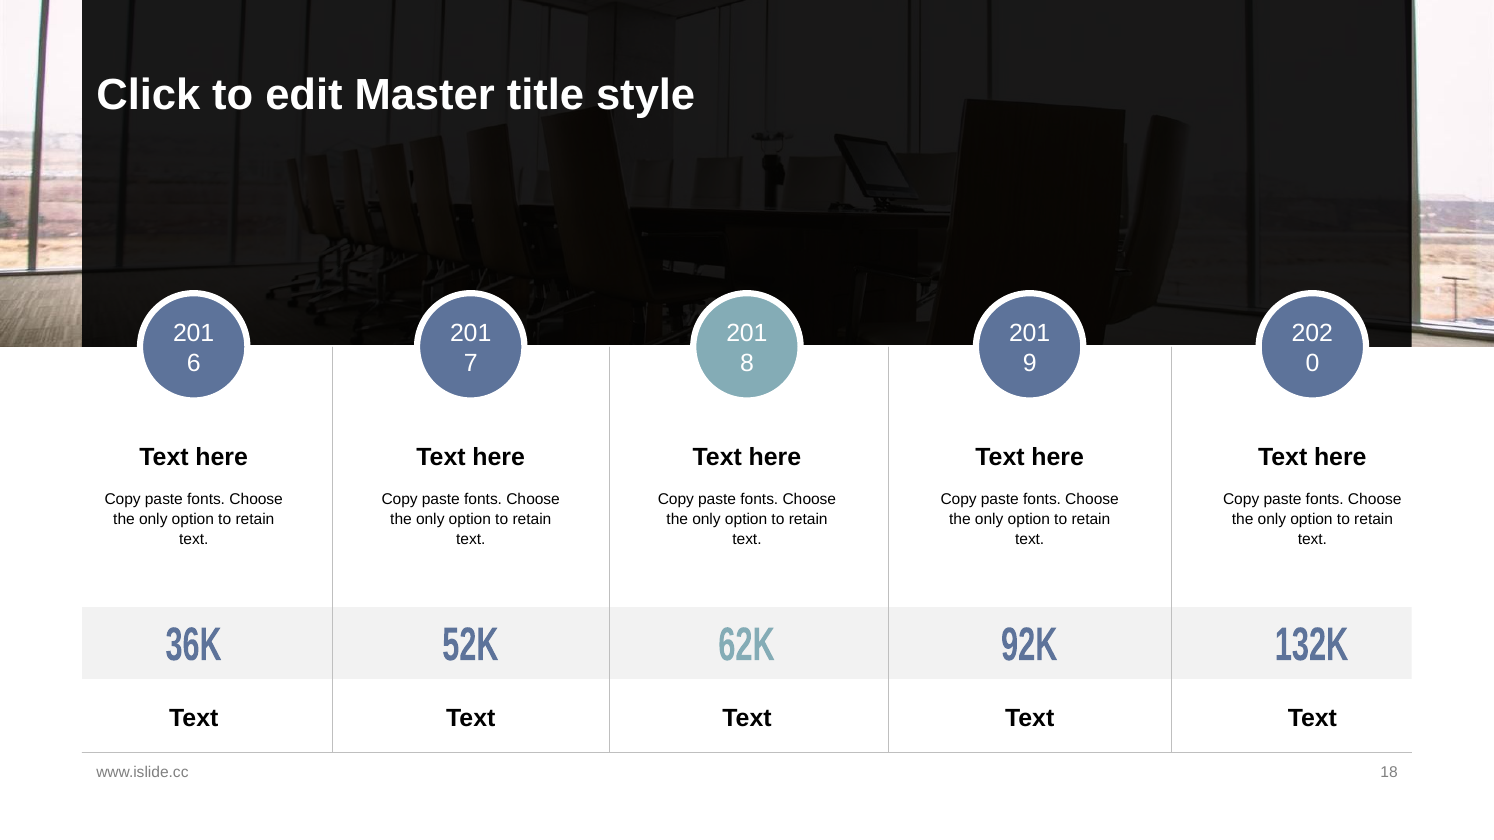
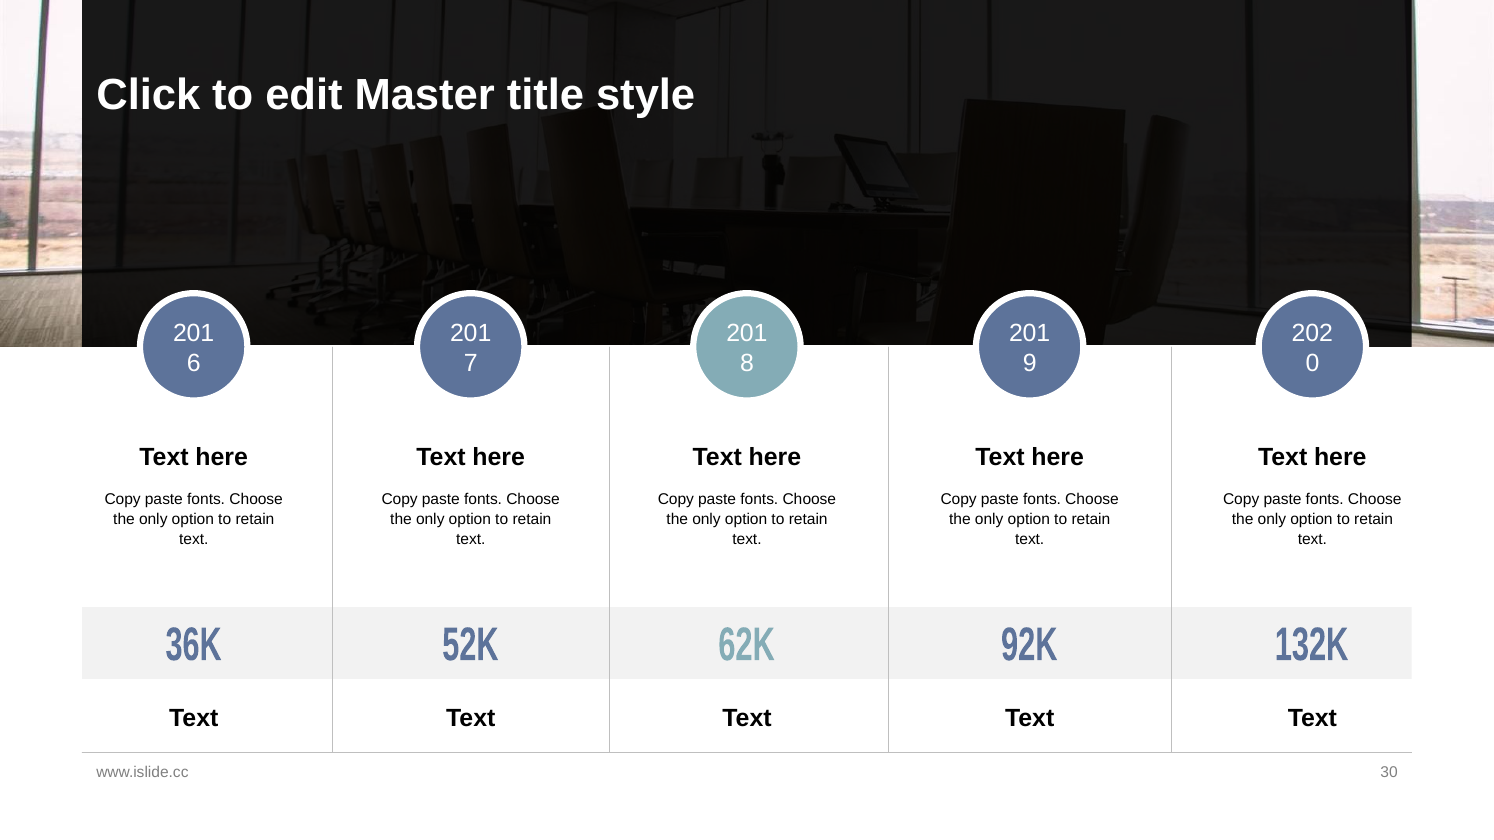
18: 18 -> 30
